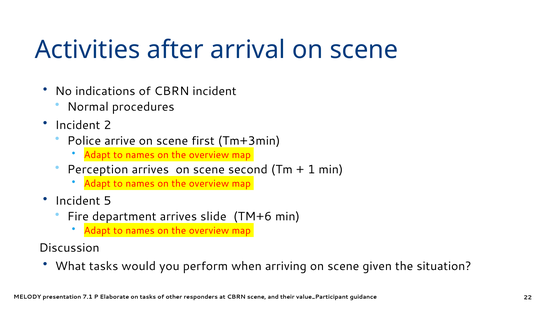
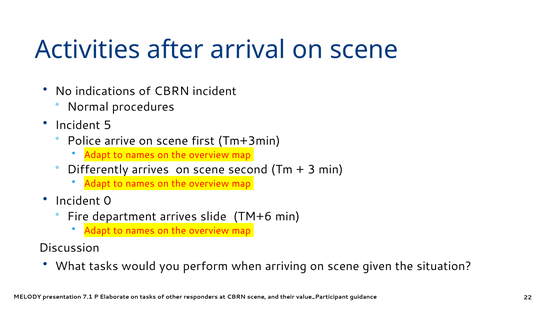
2: 2 -> 5
Perception: Perception -> Differently
1: 1 -> 3
5: 5 -> 0
